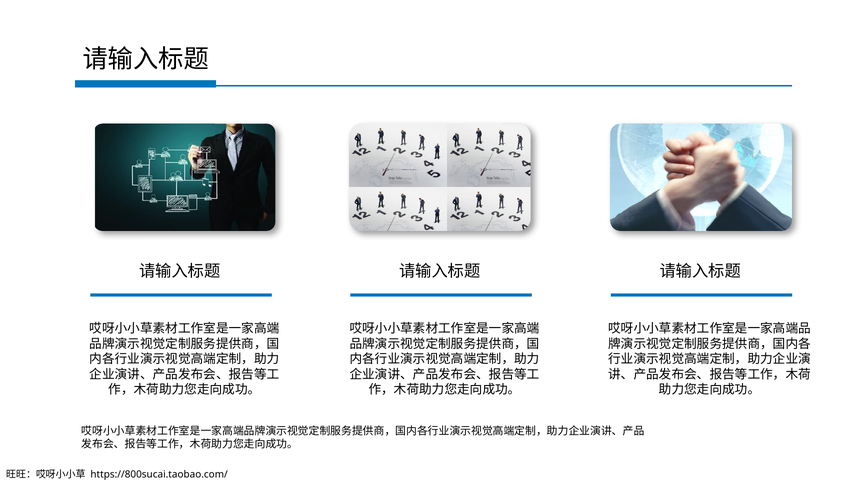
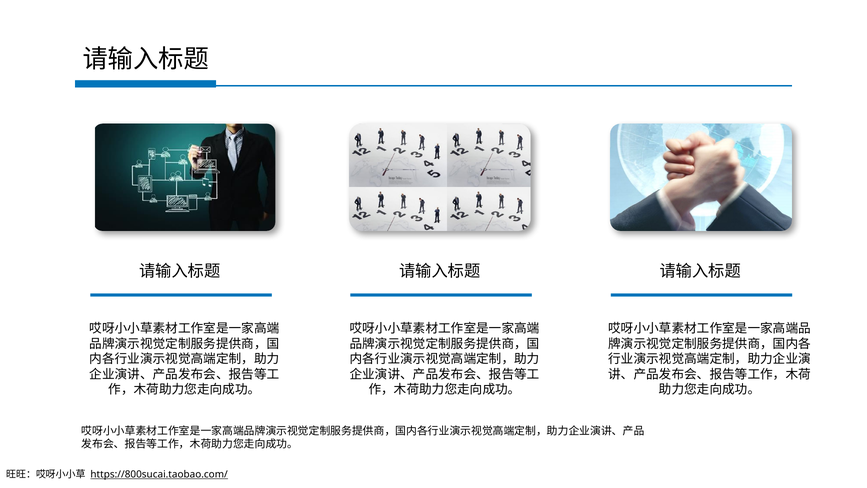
https://800sucai.taobao.com/ underline: none -> present
